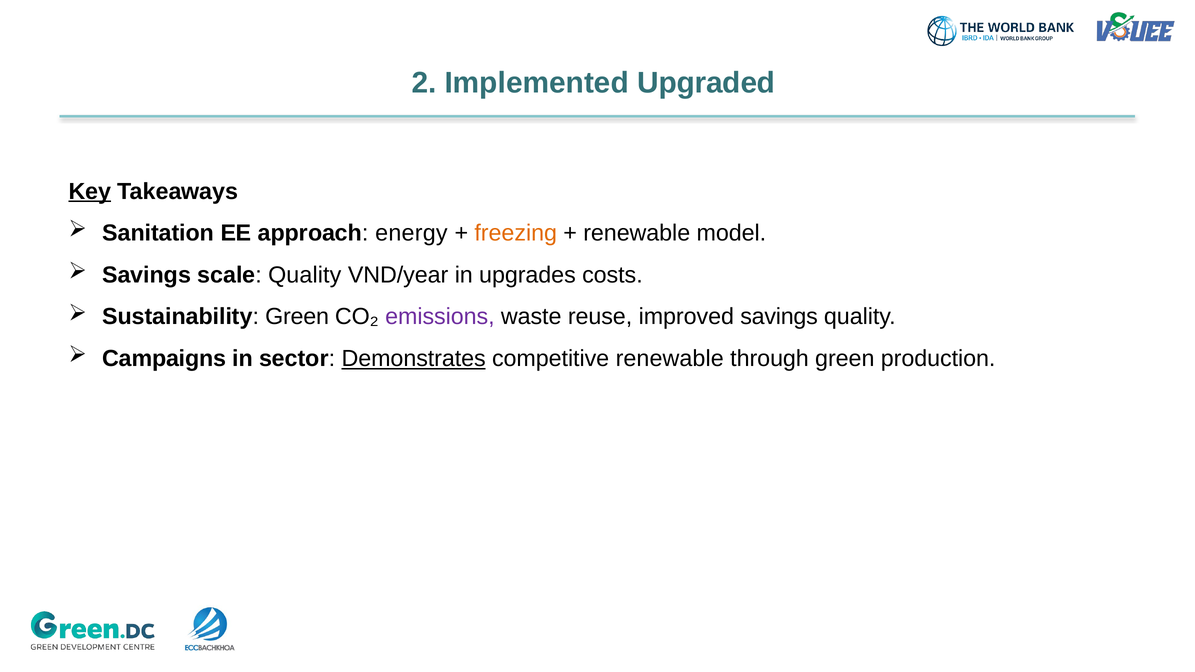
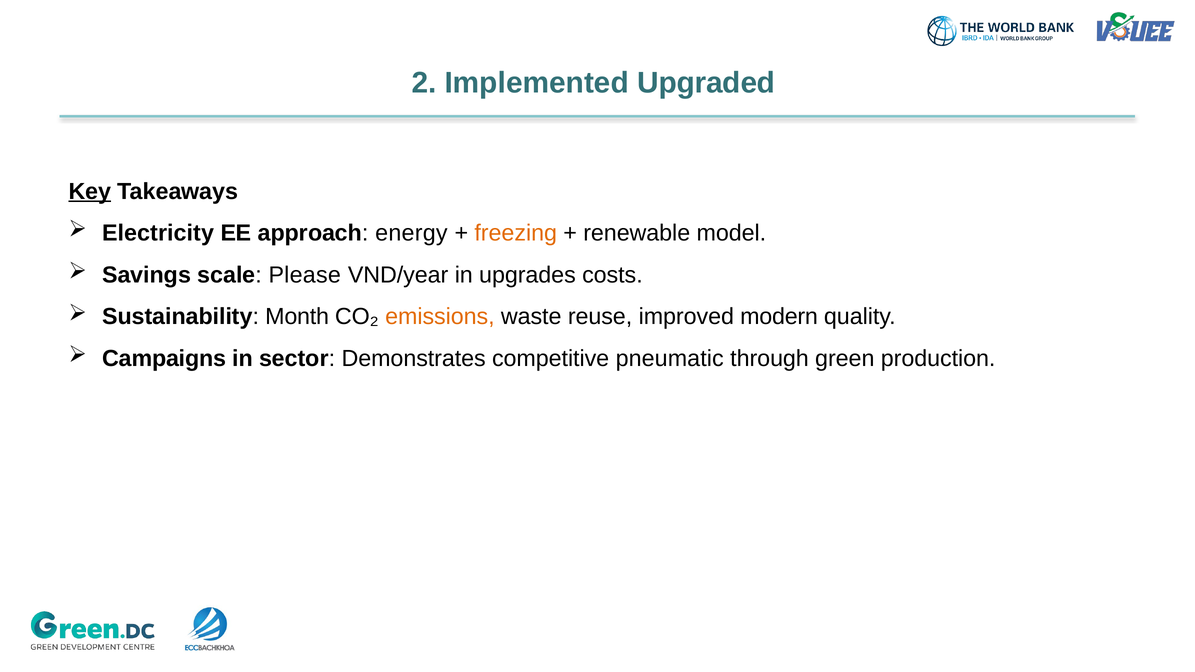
Sanitation: Sanitation -> Electricity
scale Quality: Quality -> Please
Sustainability Green: Green -> Month
emissions colour: purple -> orange
improved savings: savings -> modern
Demonstrates underline: present -> none
competitive renewable: renewable -> pneumatic
